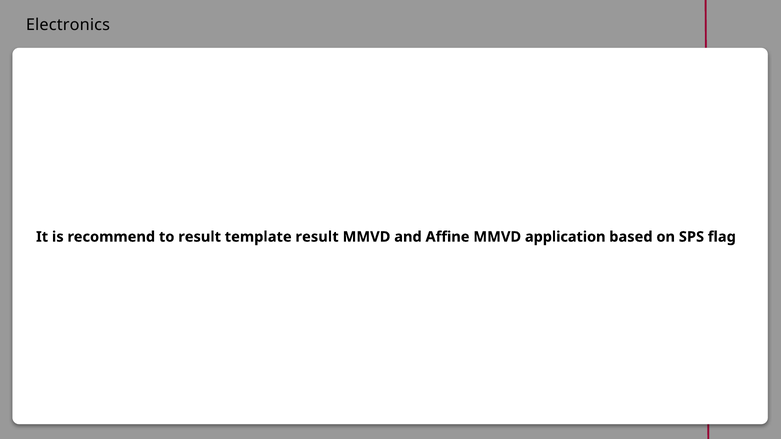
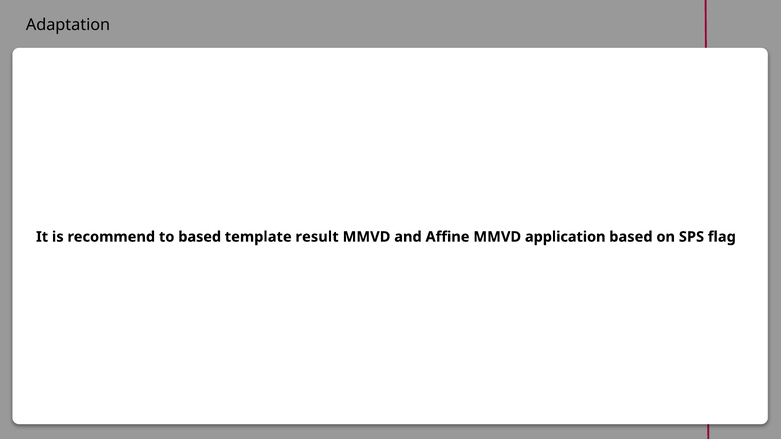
Electronics: Electronics -> Adaptation
to result: result -> based
